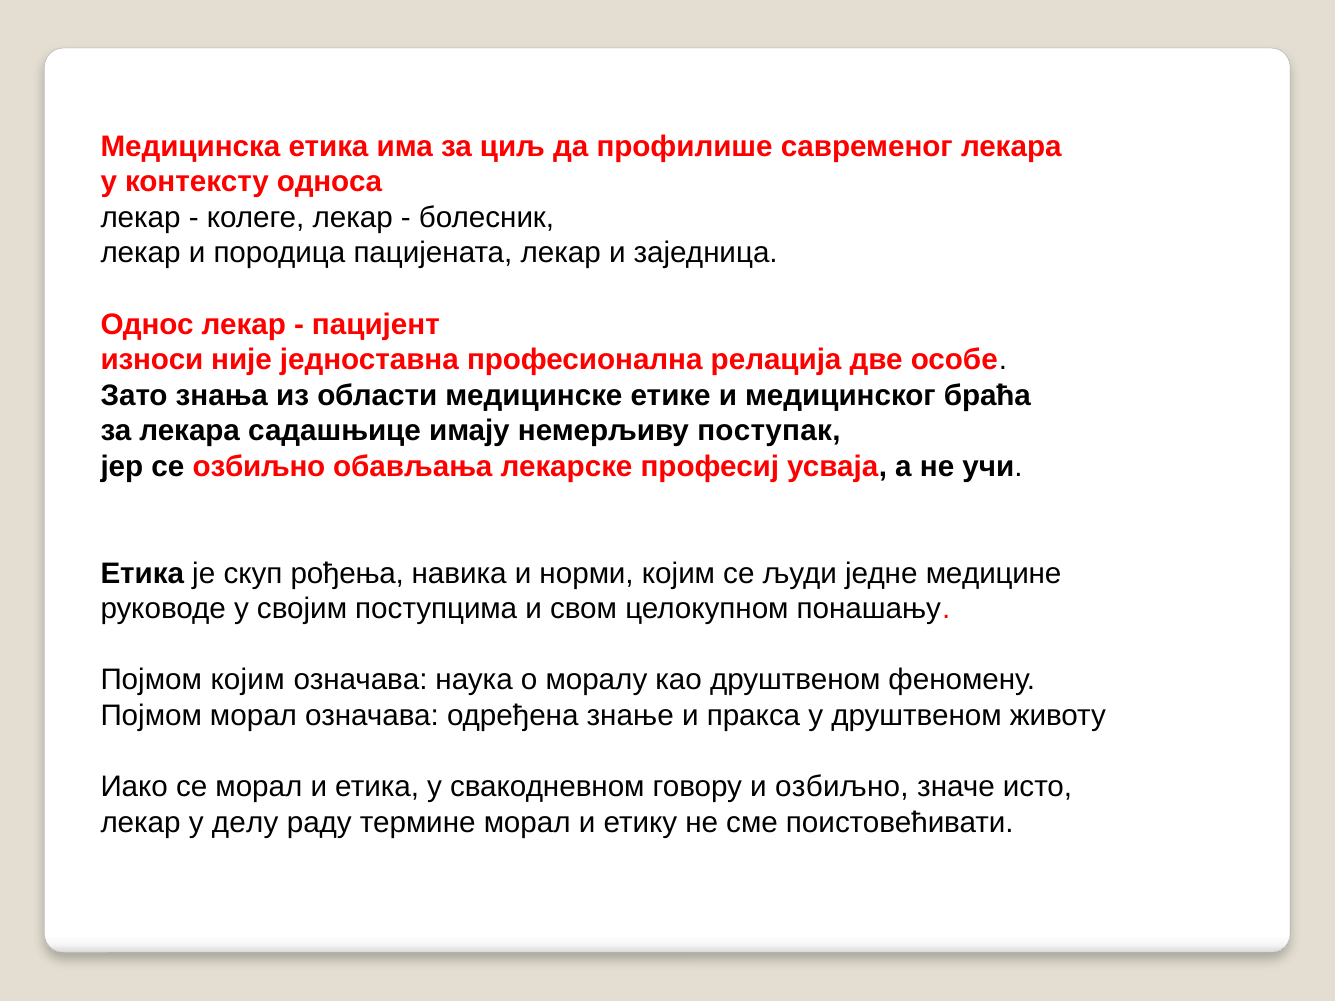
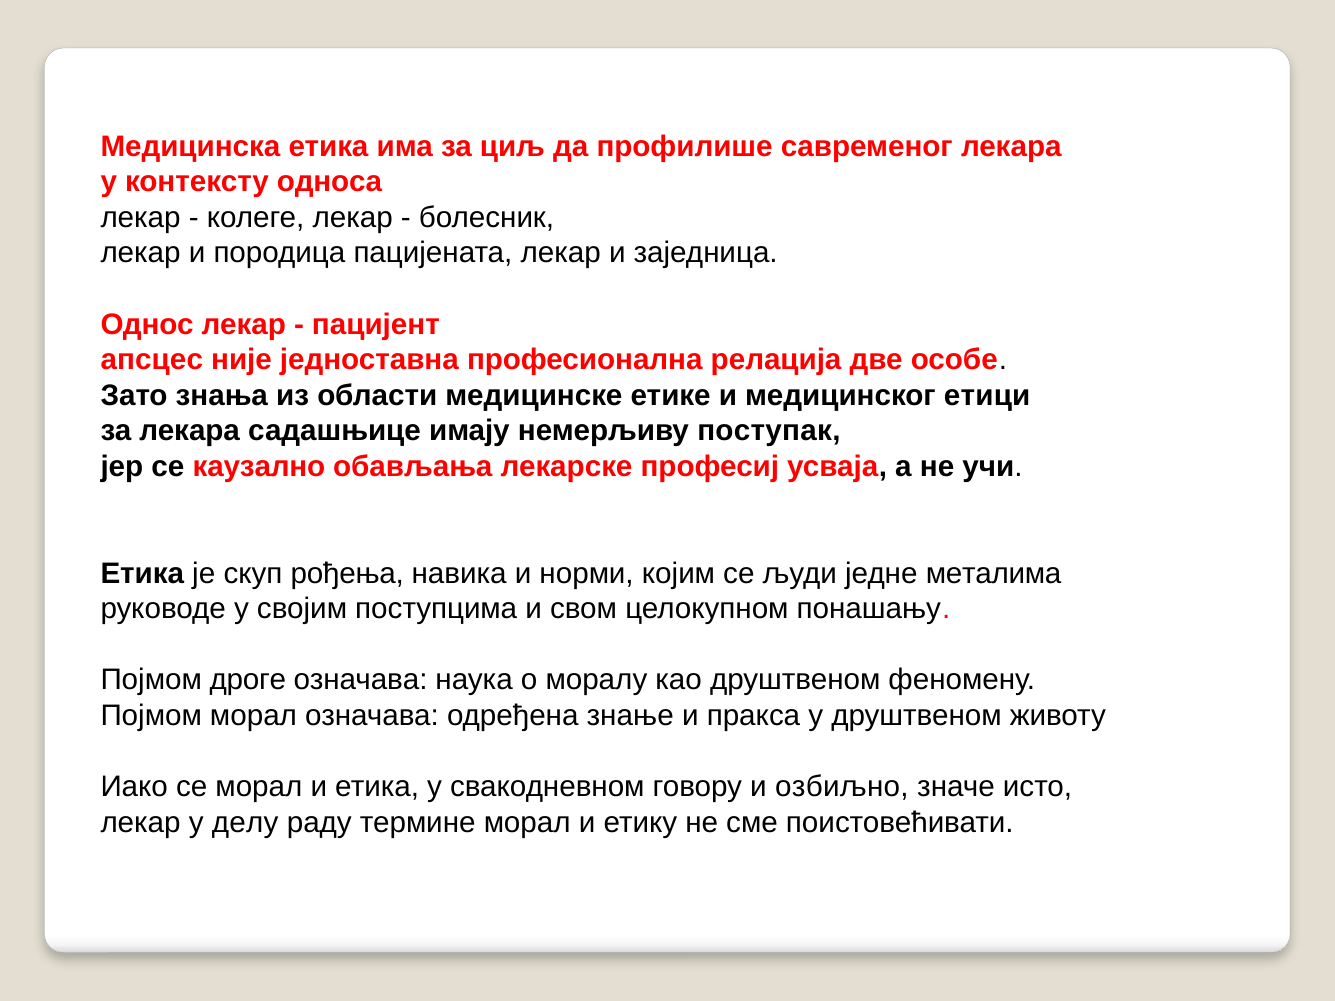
износи: износи -> апсцес
браћа: браћа -> етици
се озбиљно: озбиљно -> каузално
медицине: медицине -> металима
Појмом којим: којим -> дроге
